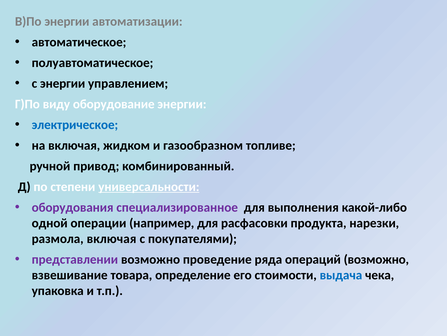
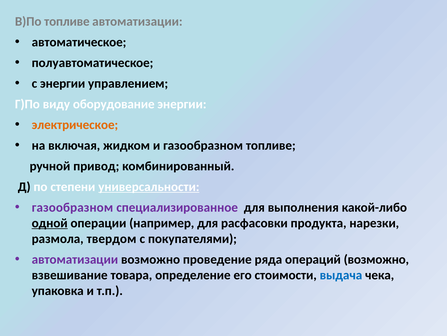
В)По энергии: энергии -> топливе
электрическое colour: blue -> orange
оборудования at (73, 207): оборудования -> газообразном
одной underline: none -> present
размола включая: включая -> твердом
представлении at (75, 259): представлении -> автоматизации
